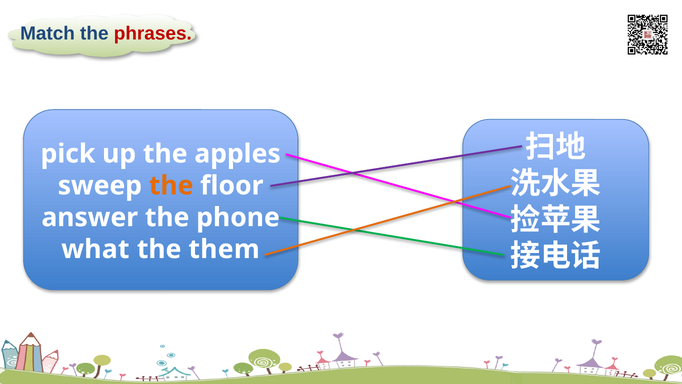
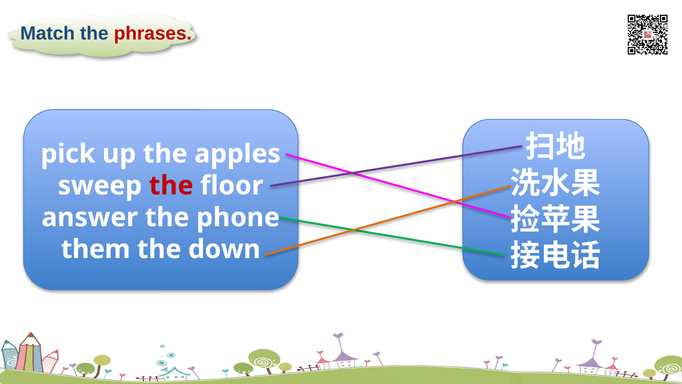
the at (171, 186) colour: orange -> red
what: what -> them
them: them -> down
